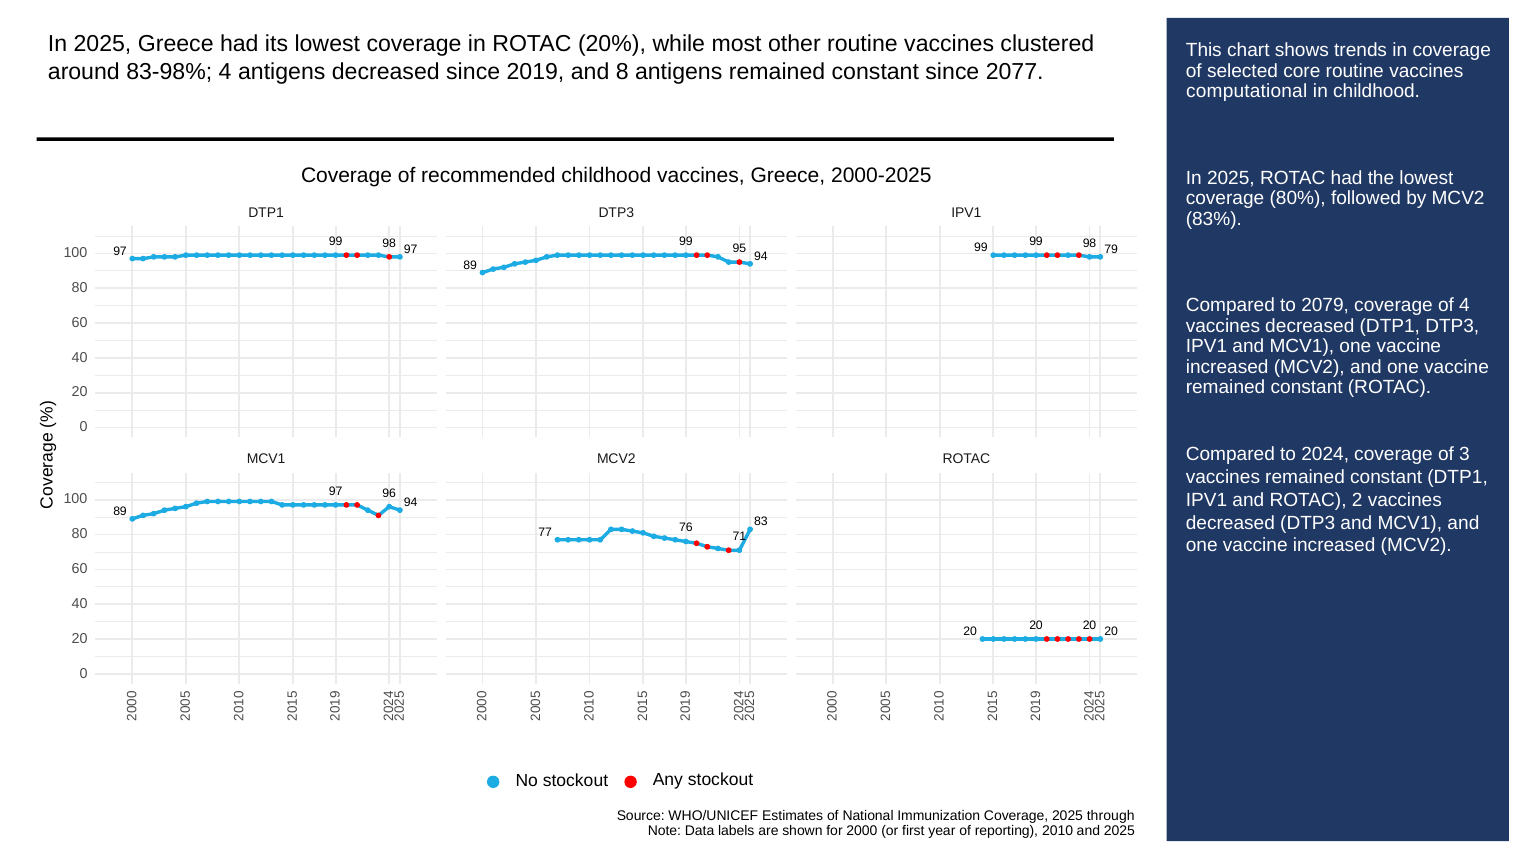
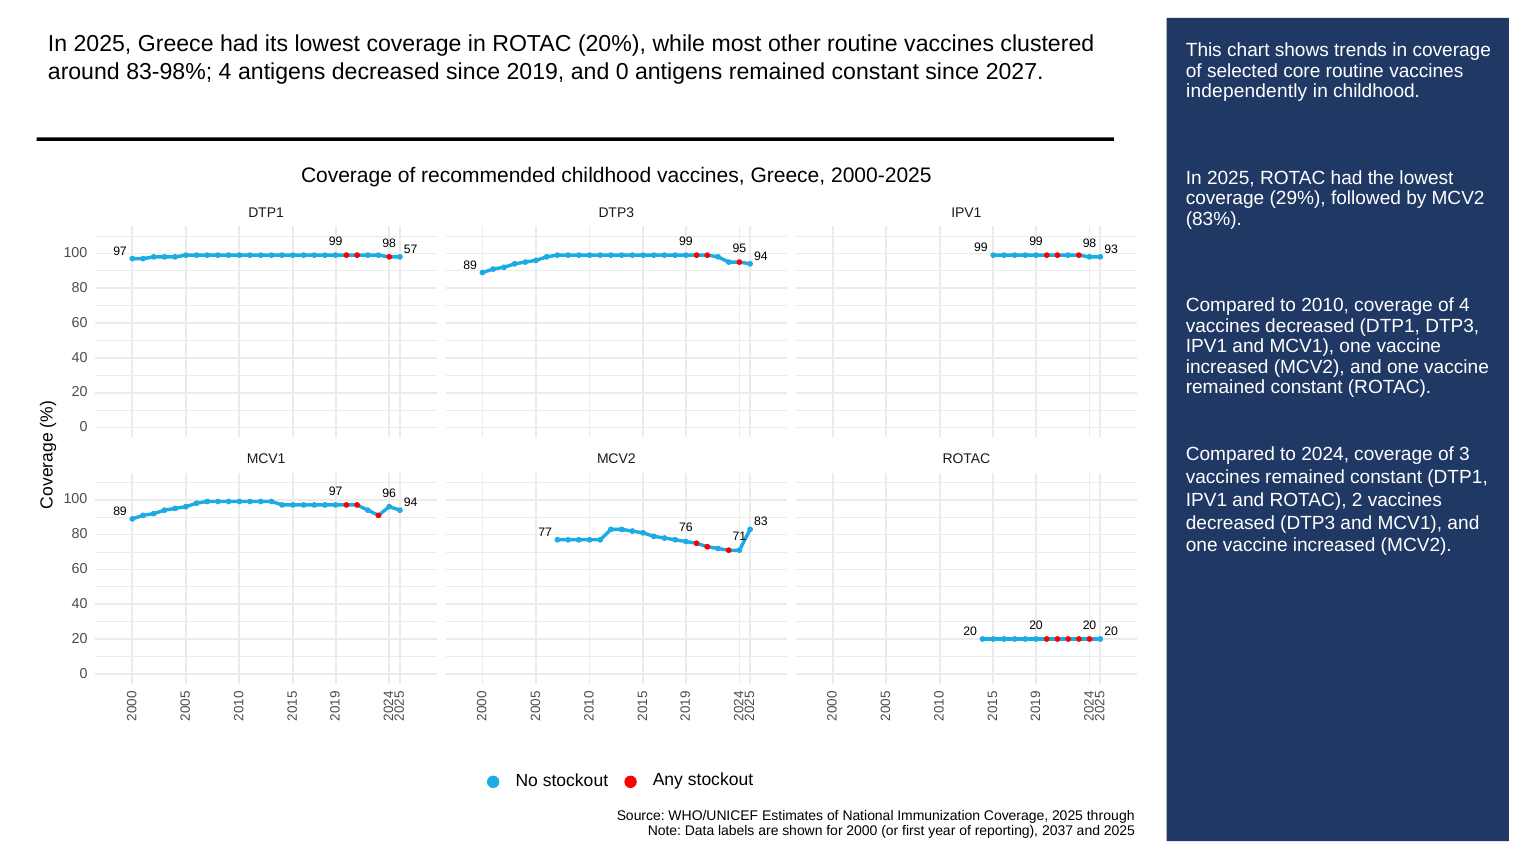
and 8: 8 -> 0
2077: 2077 -> 2027
computational: computational -> independently
80%: 80% -> 29%
79: 79 -> 93
97 97: 97 -> 57
2079: 2079 -> 2010
2010: 2010 -> 2037
